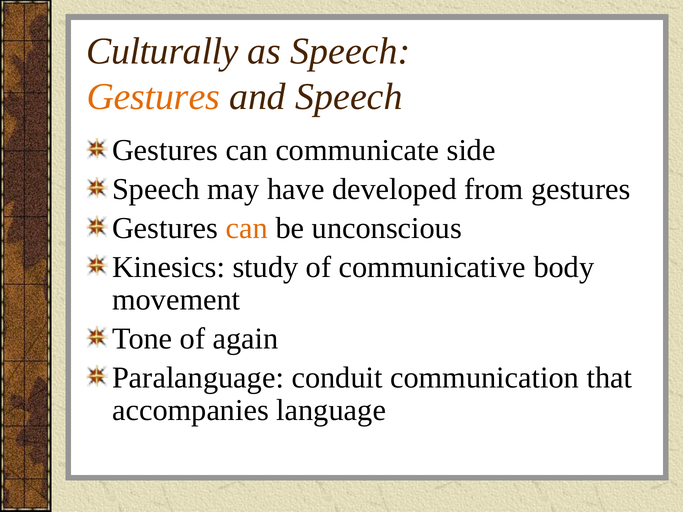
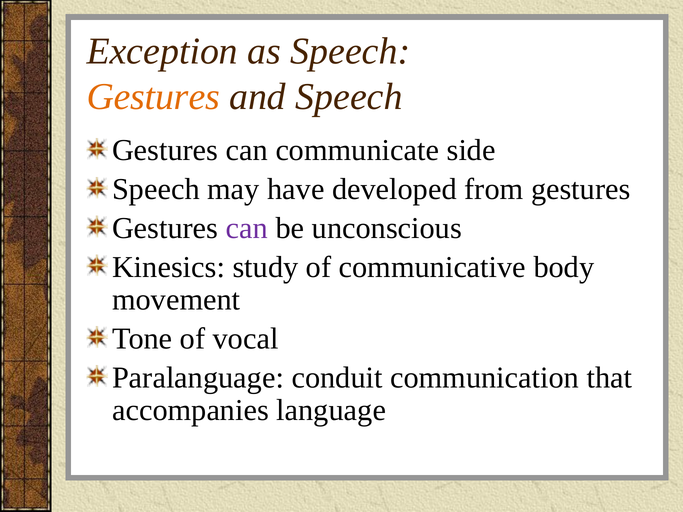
Culturally: Culturally -> Exception
can at (247, 228) colour: orange -> purple
again: again -> vocal
